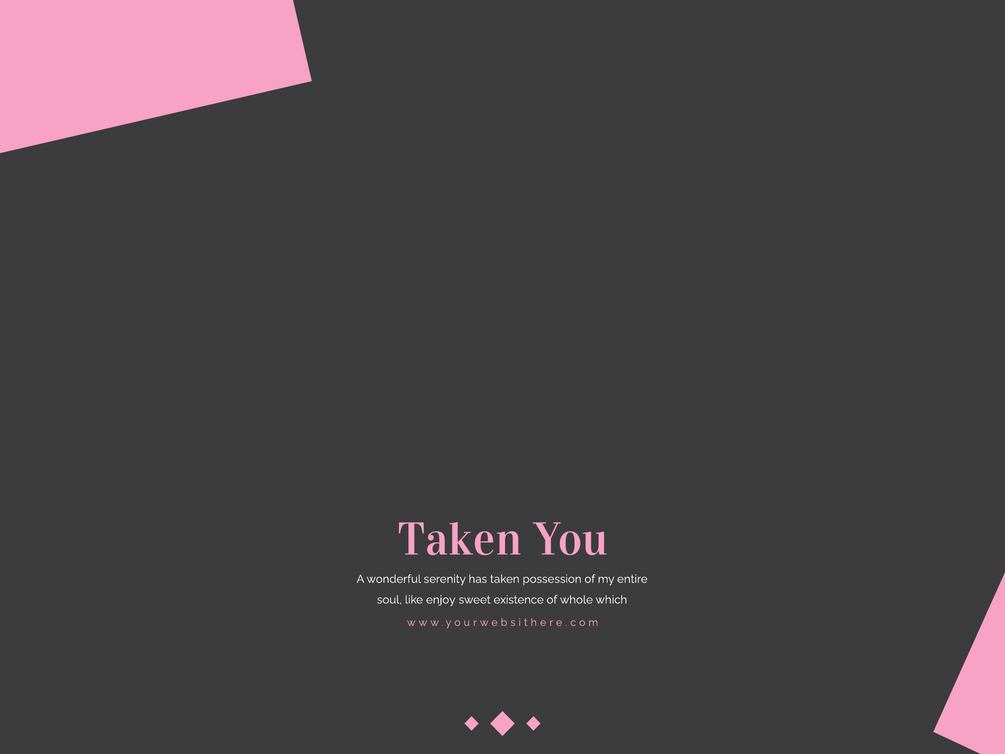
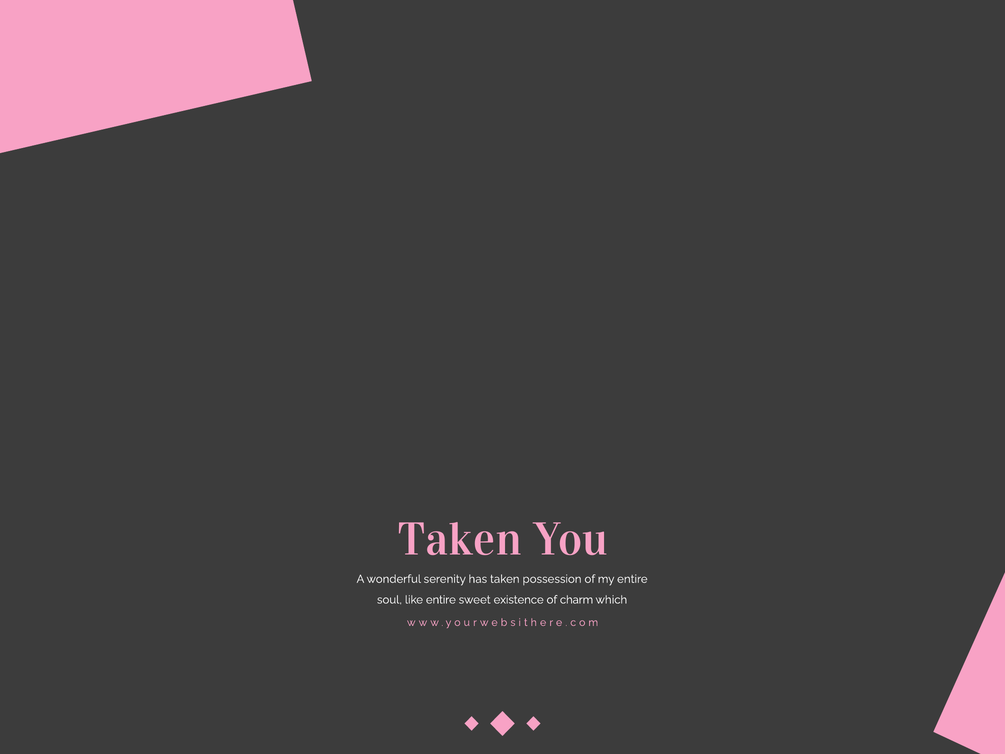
like enjoy: enjoy -> entire
whole: whole -> charm
